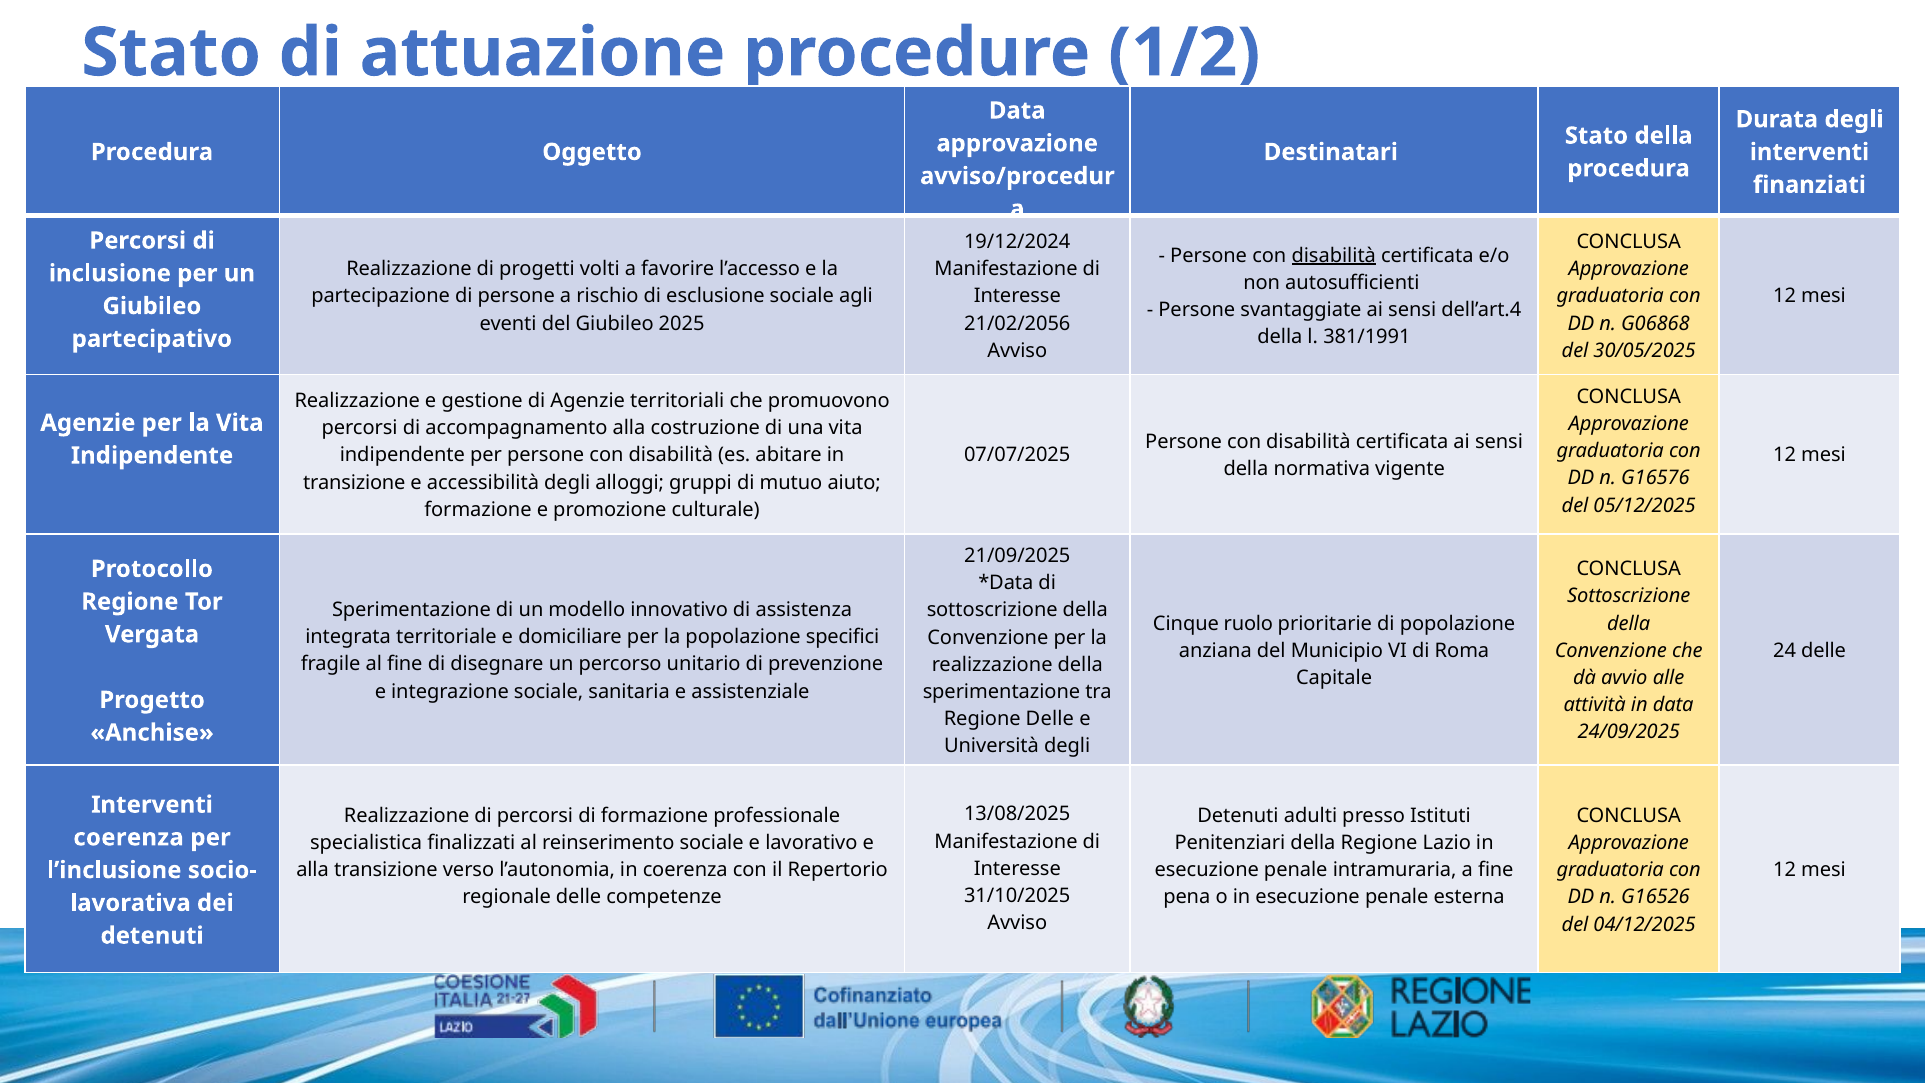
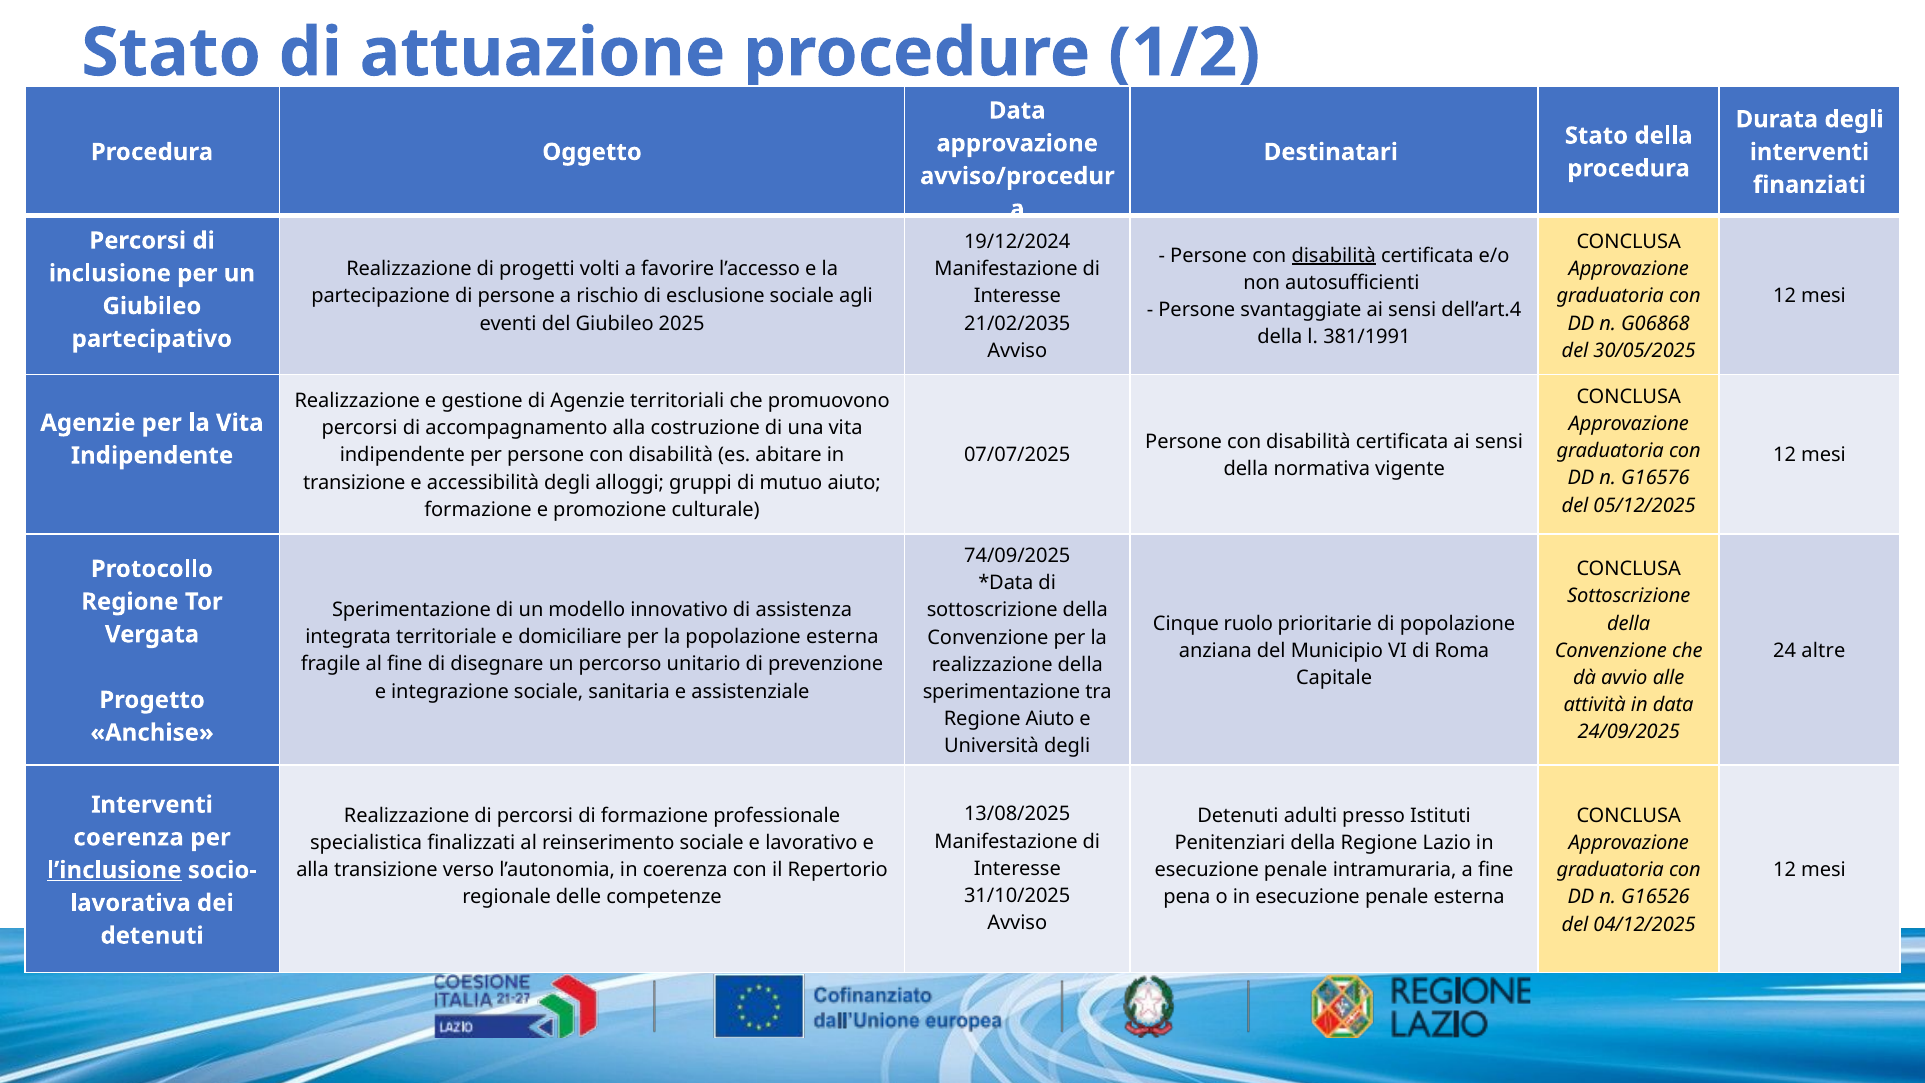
21/02/2056: 21/02/2056 -> 21/02/2035
21/09/2025: 21/09/2025 -> 74/09/2025
popolazione specifici: specifici -> esterna
24 delle: delle -> altre
Regione Delle: Delle -> Aiuto
l’inclusione underline: none -> present
